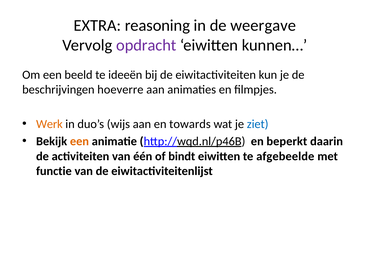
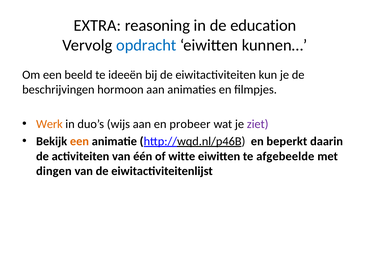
weergave: weergave -> education
opdracht colour: purple -> blue
hoeverre: hoeverre -> hormoon
towards: towards -> probeer
ziet colour: blue -> purple
bindt: bindt -> witte
functie: functie -> dingen
